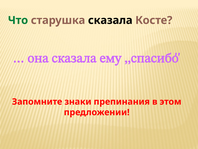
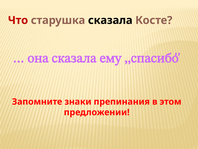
Что colour: green -> red
